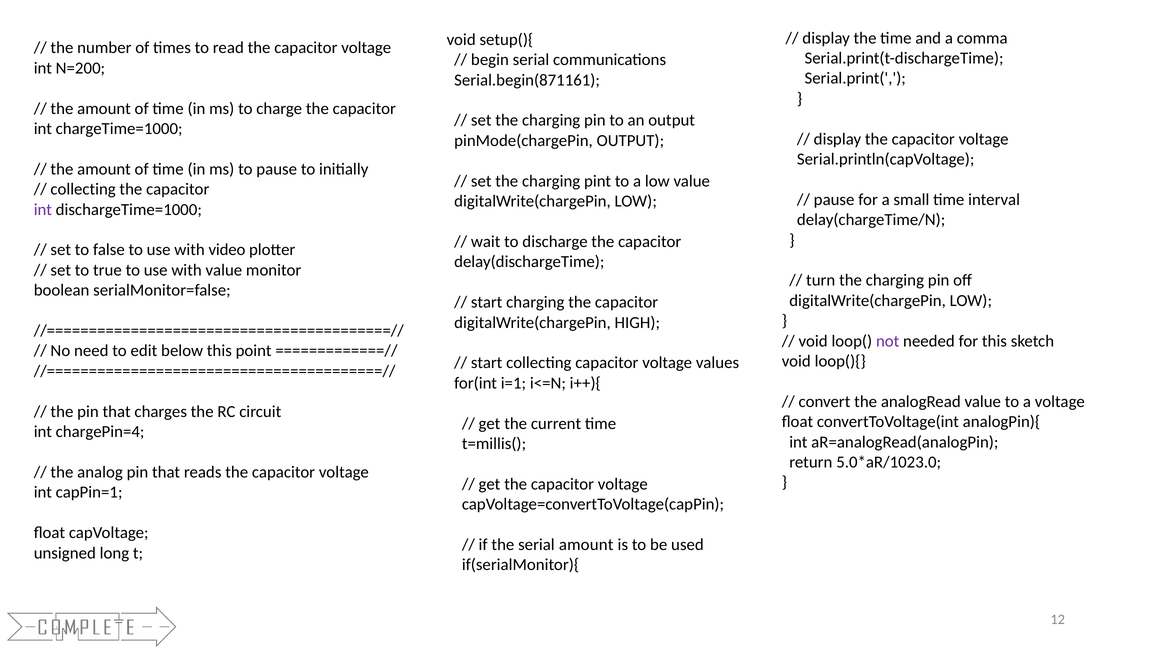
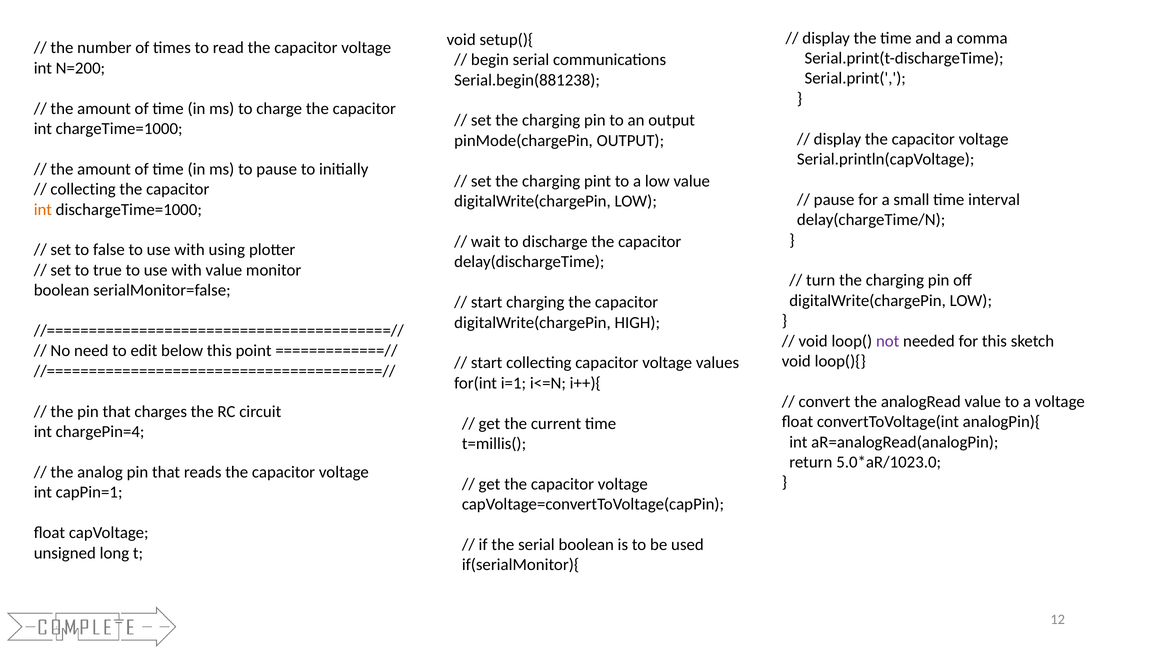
Serial.begin(871161: Serial.begin(871161 -> Serial.begin(881238
int at (43, 209) colour: purple -> orange
video: video -> using
serial amount: amount -> boolean
